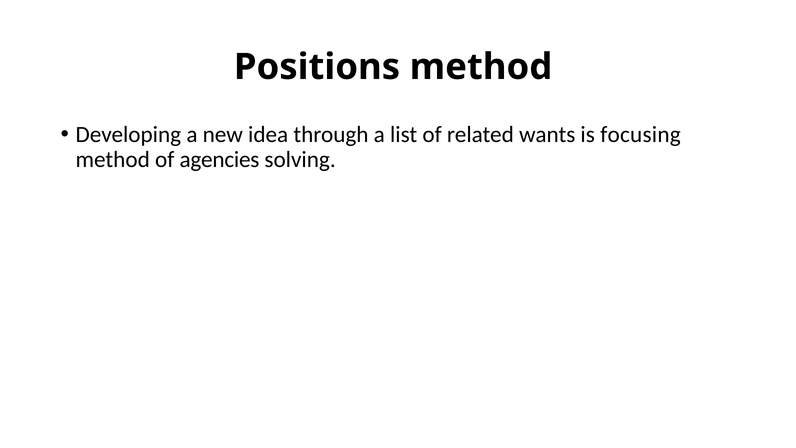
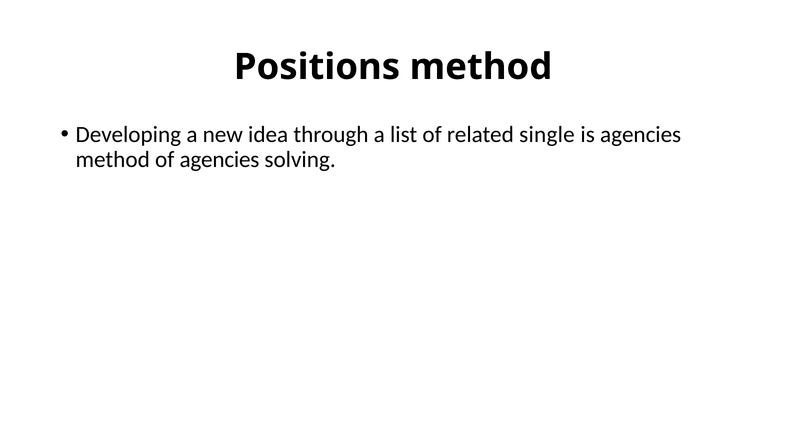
wants: wants -> single
is focusing: focusing -> agencies
